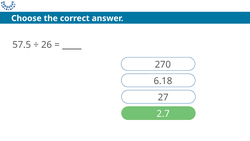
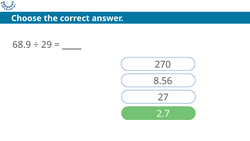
57.5: 57.5 -> 68.9
26: 26 -> 29
6.18: 6.18 -> 8.56
